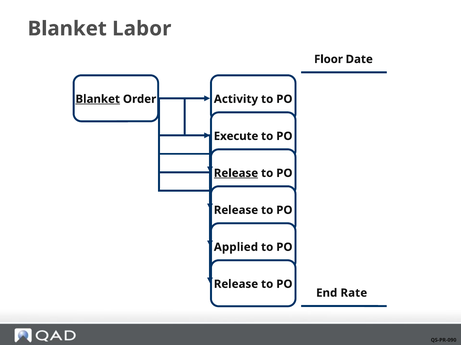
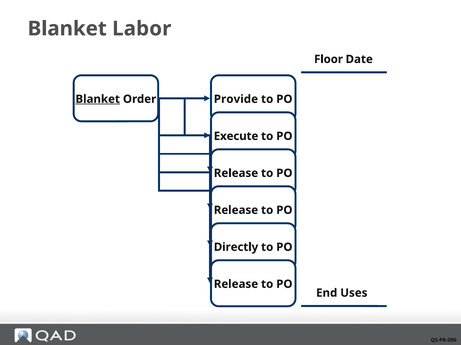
Activity: Activity -> Provide
Release at (236, 174) underline: present -> none
Applied: Applied -> Directly
Rate: Rate -> Uses
